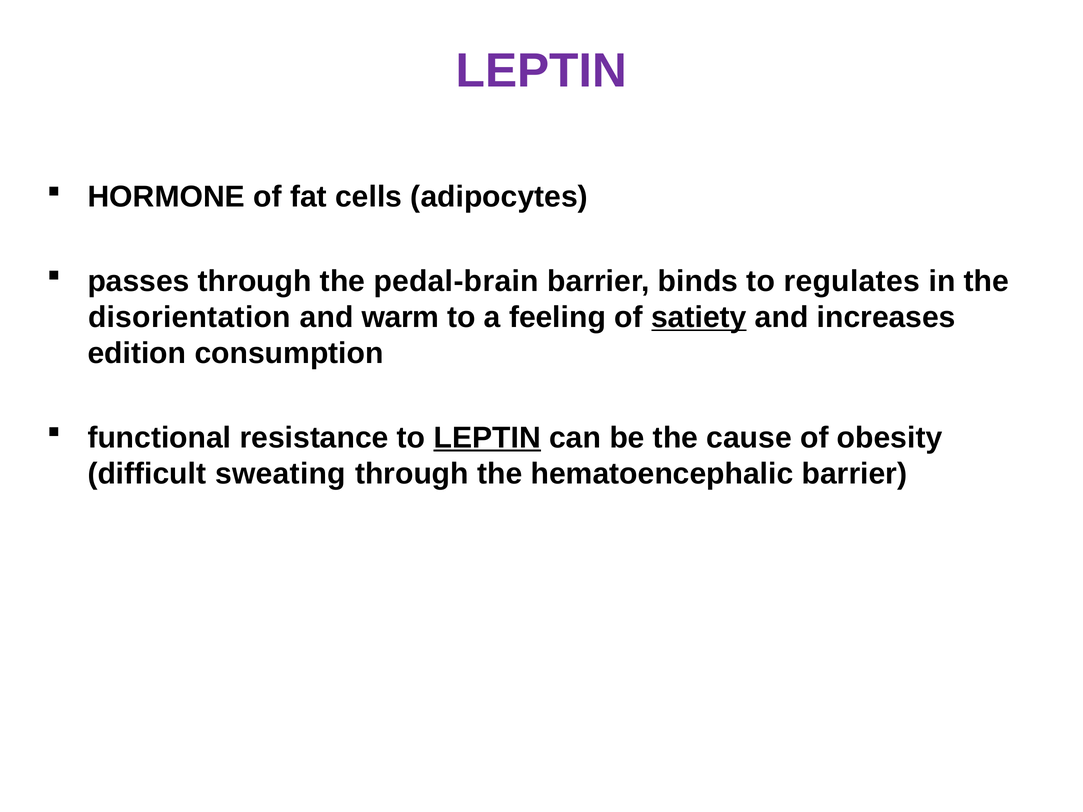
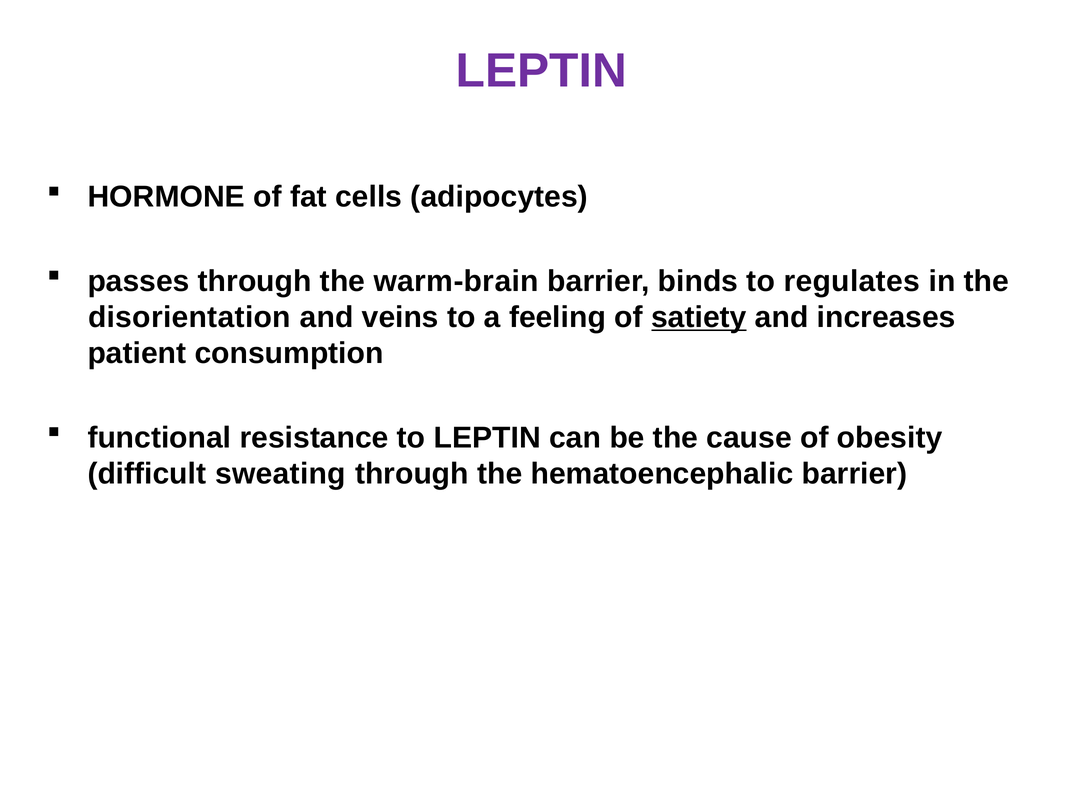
pedal-brain: pedal-brain -> warm-brain
warm: warm -> veins
edition: edition -> patient
LEPTIN at (487, 438) underline: present -> none
